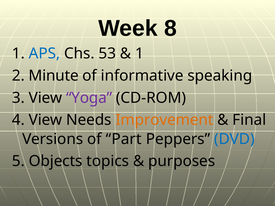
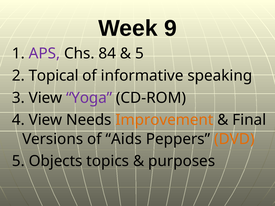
8: 8 -> 9
APS colour: blue -> purple
53: 53 -> 84
1 at (139, 54): 1 -> 5
Minute: Minute -> Topical
Part: Part -> Aids
DVD colour: blue -> orange
